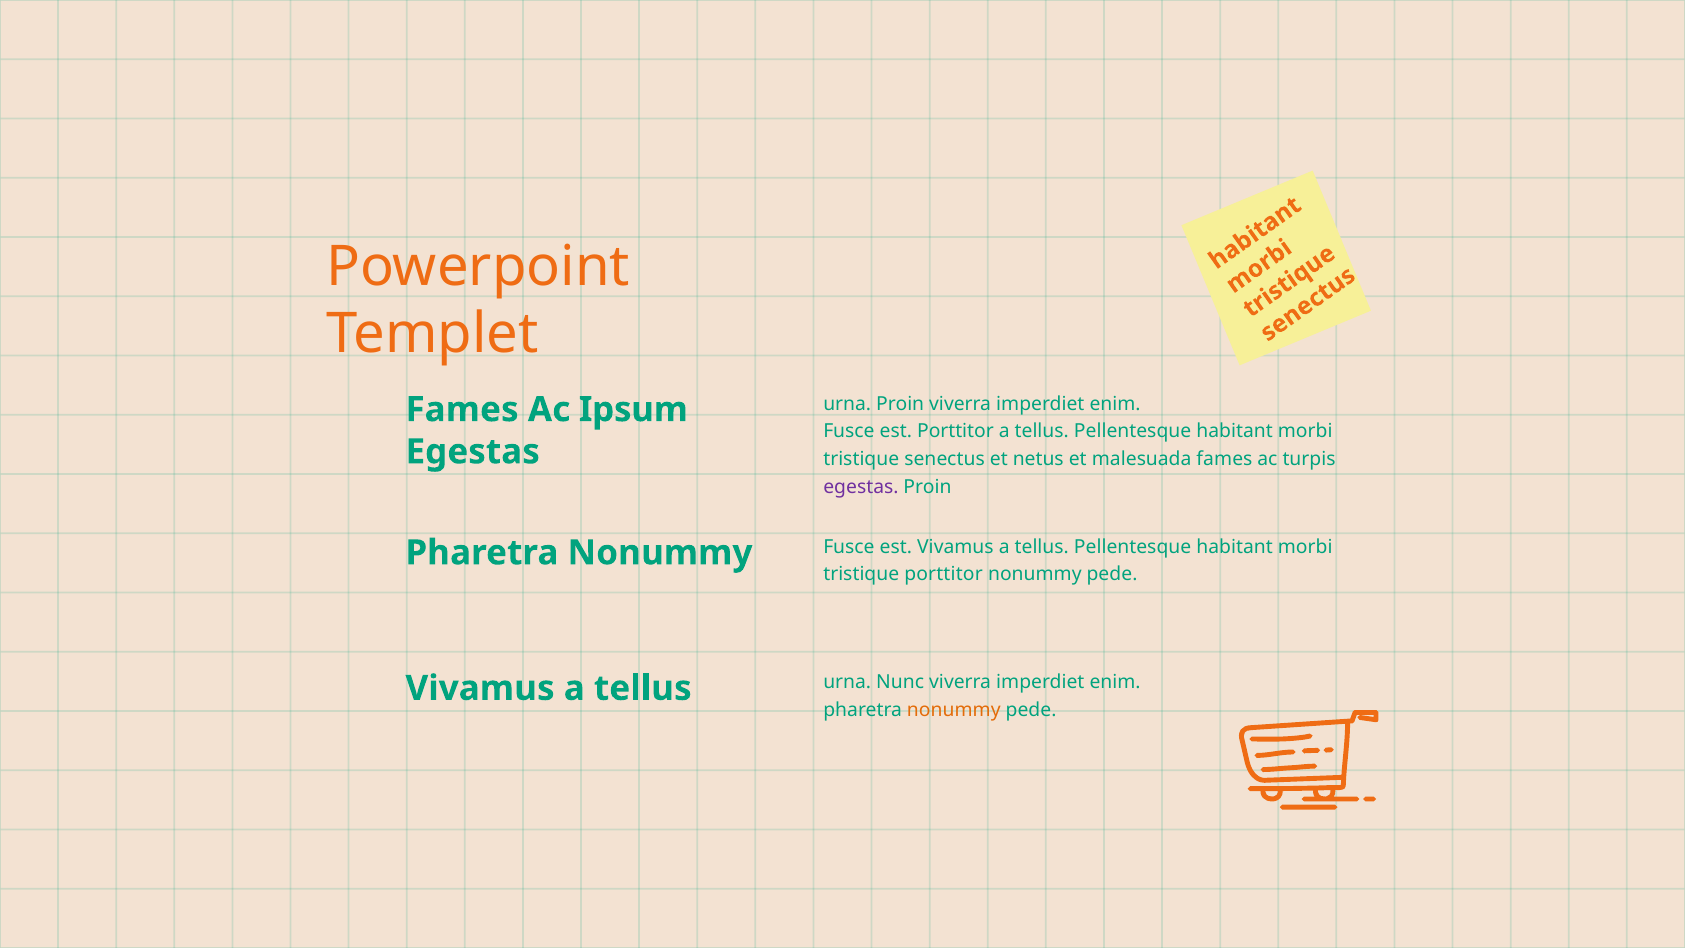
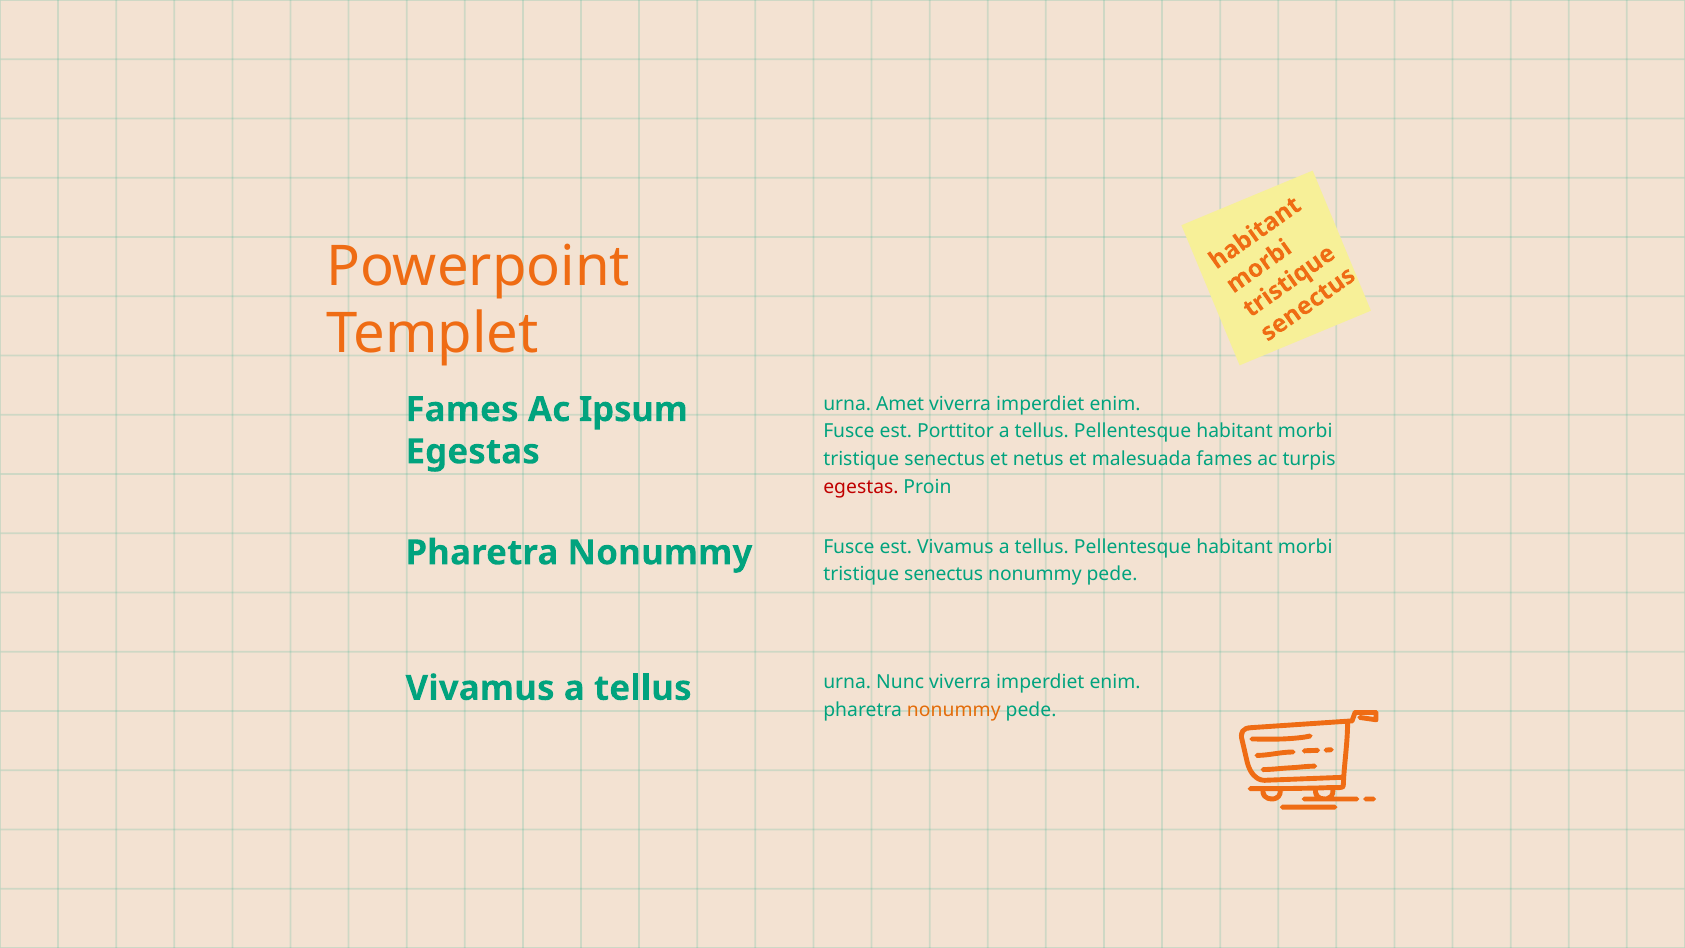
urna Proin: Proin -> Amet
egestas at (861, 487) colour: purple -> red
porttitor at (944, 574): porttitor -> senectus
